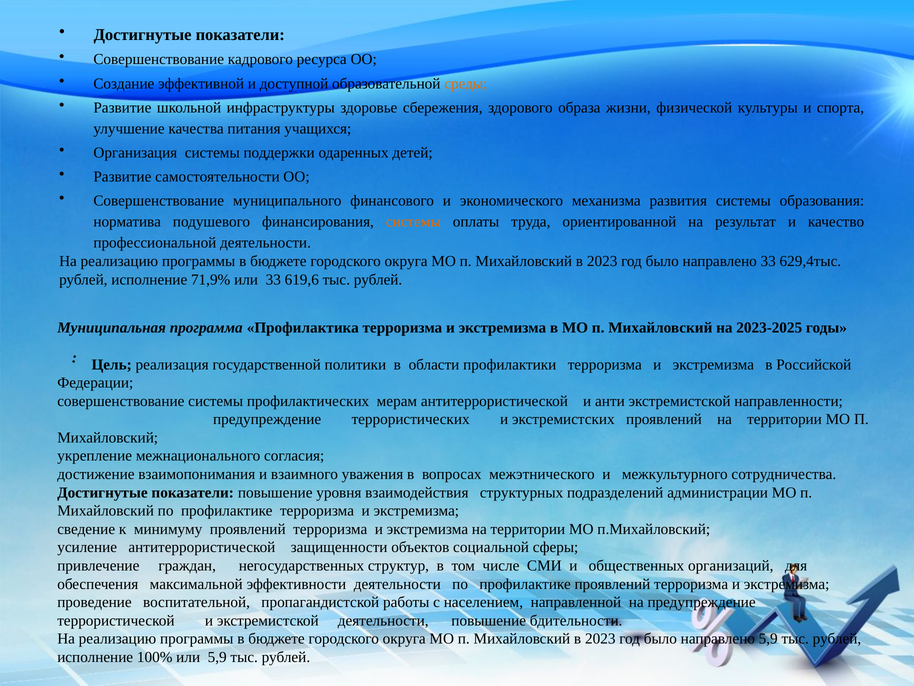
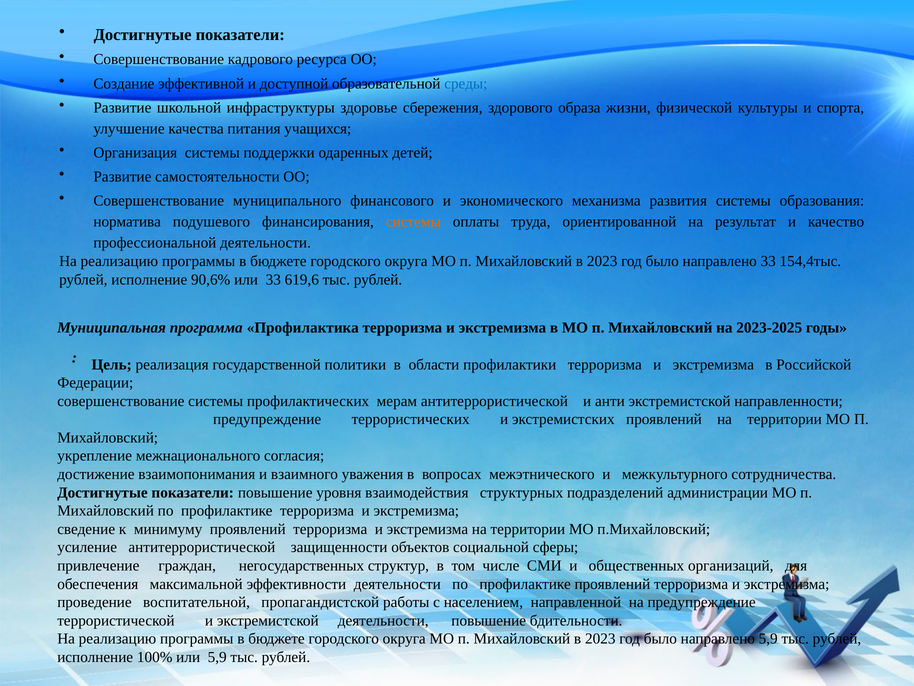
среды colour: orange -> blue
629,4тыс: 629,4тыс -> 154,4тыс
71,9%: 71,9% -> 90,6%
